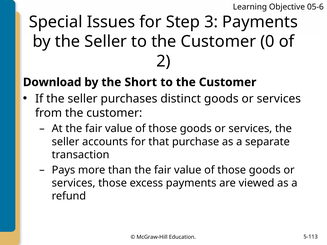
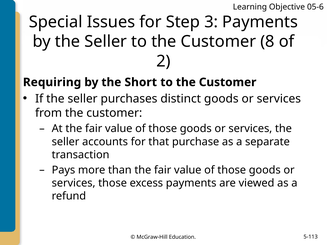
0: 0 -> 8
Download: Download -> Requiring
